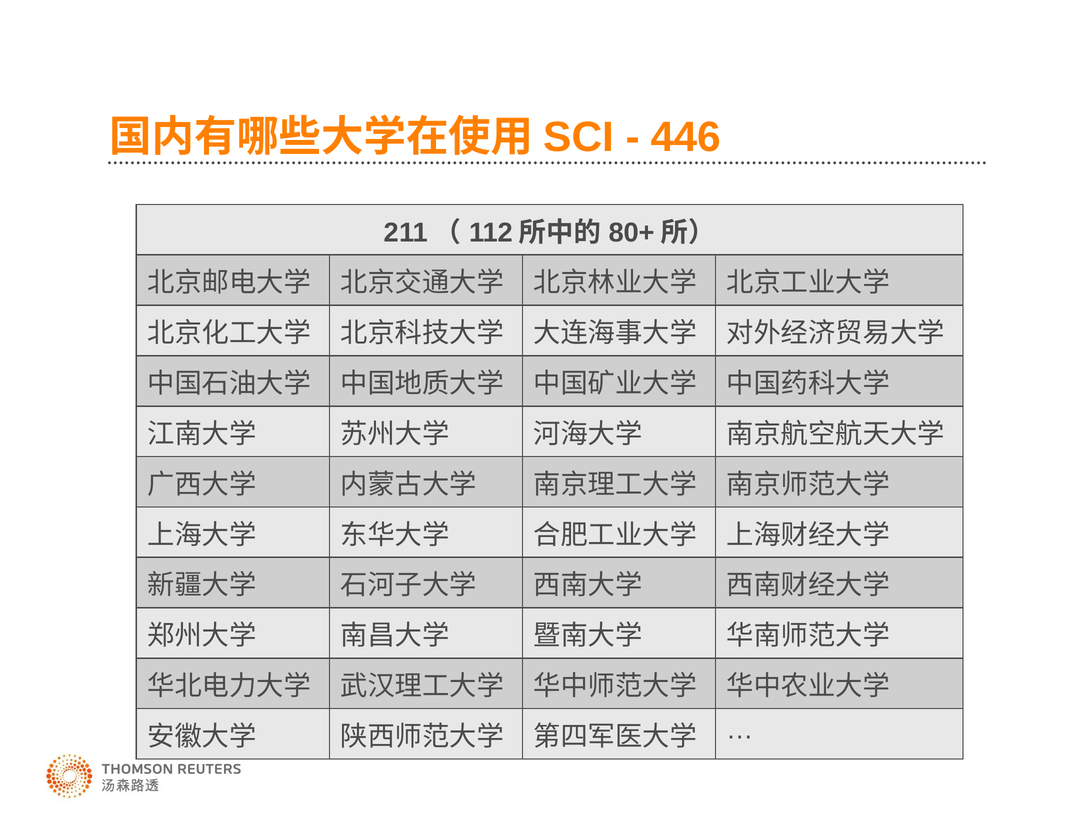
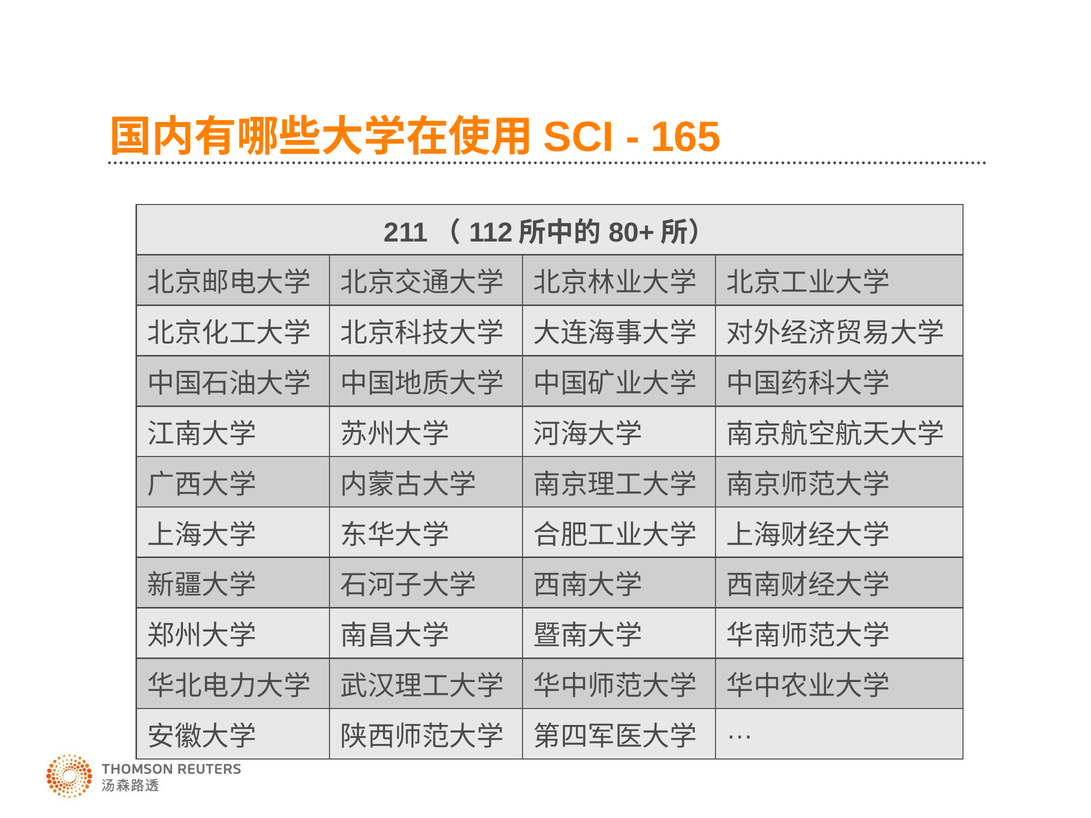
446: 446 -> 165
